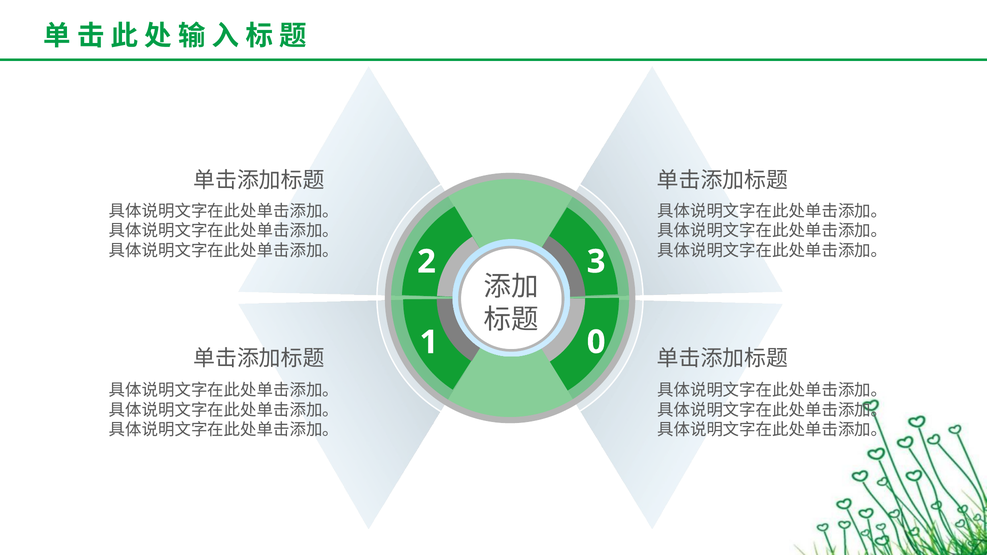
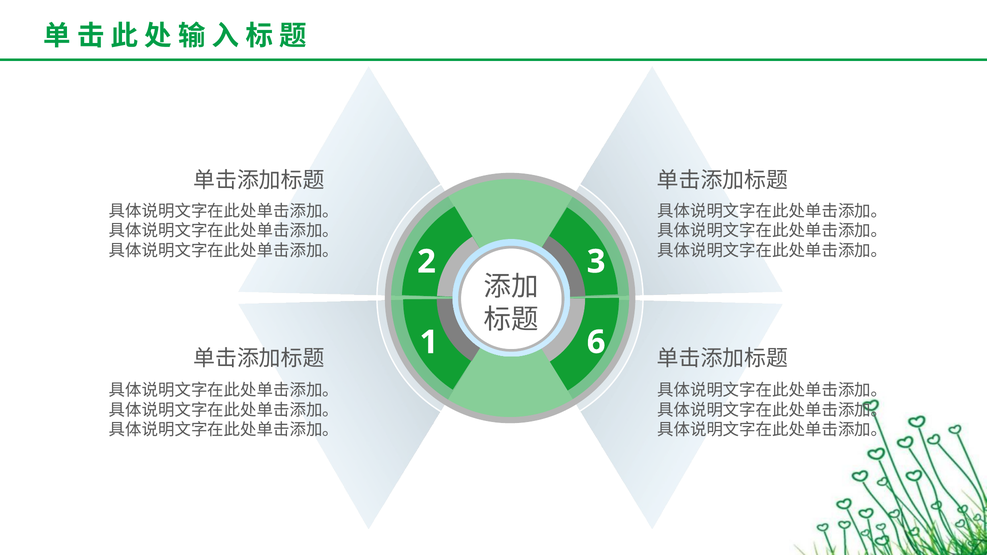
0: 0 -> 6
